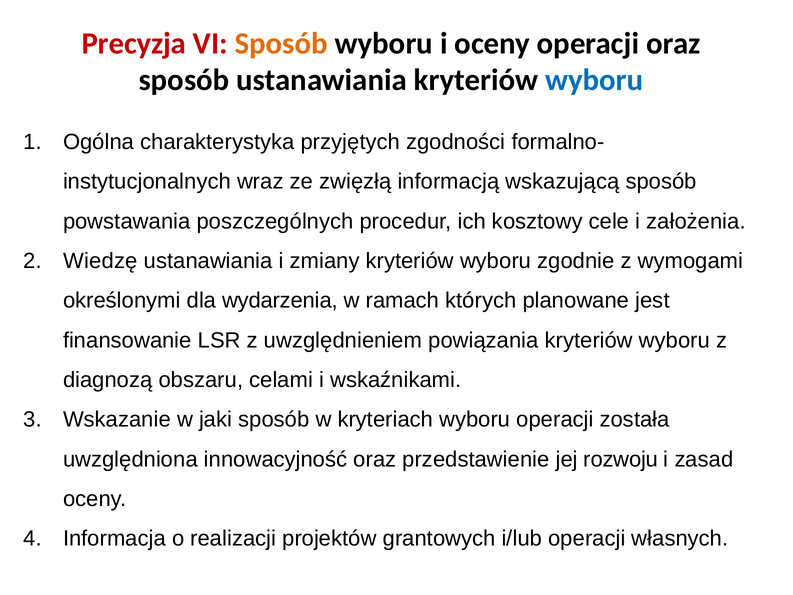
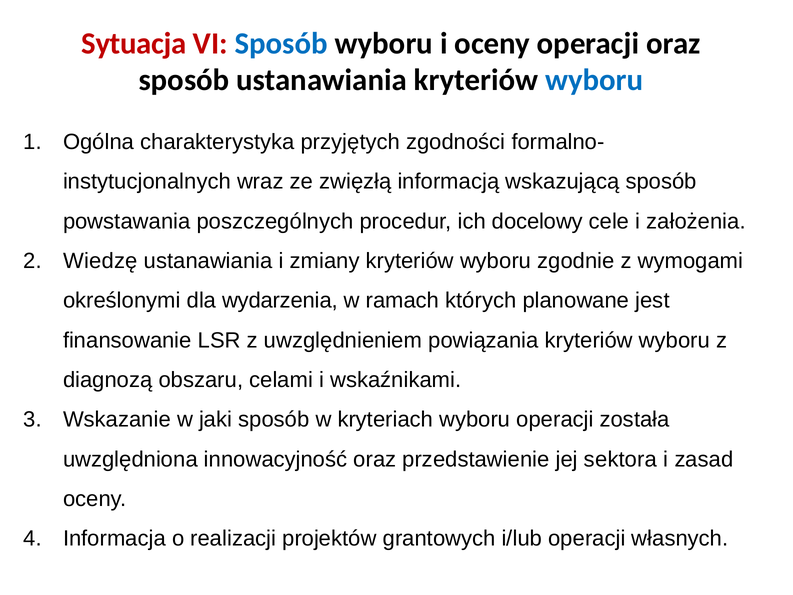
Precyzja: Precyzja -> Sytuacja
Sposób at (281, 43) colour: orange -> blue
kosztowy: kosztowy -> docelowy
rozwoju: rozwoju -> sektora
